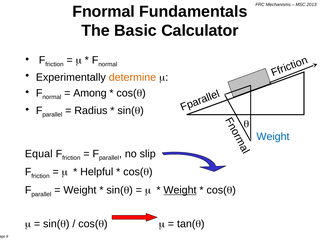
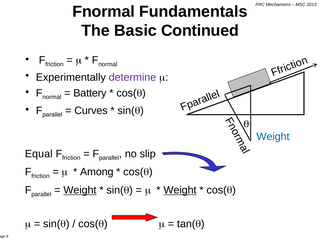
Calculator: Calculator -> Continued
determine colour: orange -> purple
Among: Among -> Battery
Radius: Radius -> Curves
Helpful: Helpful -> Among
Weight at (80, 190) underline: none -> present
